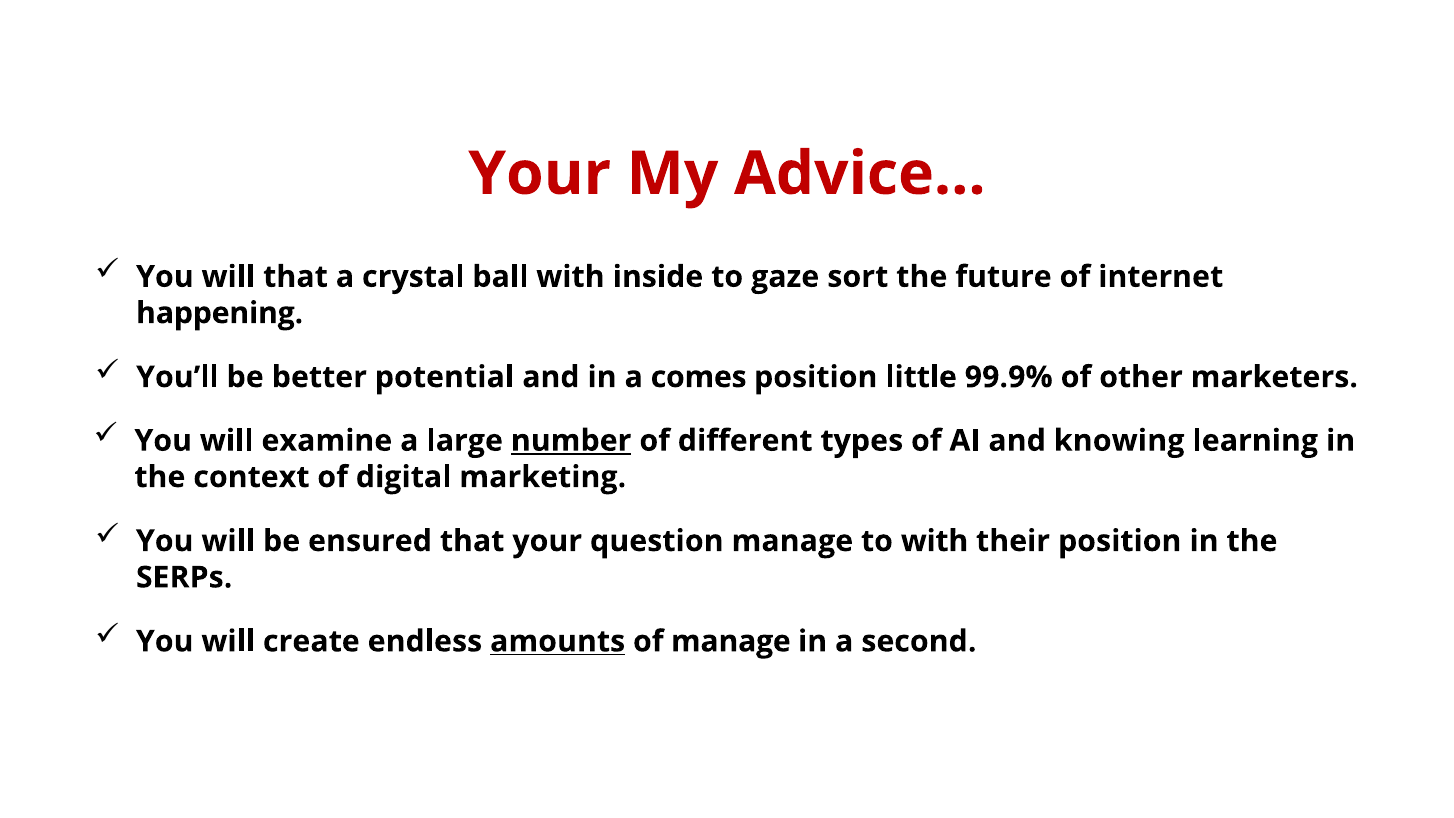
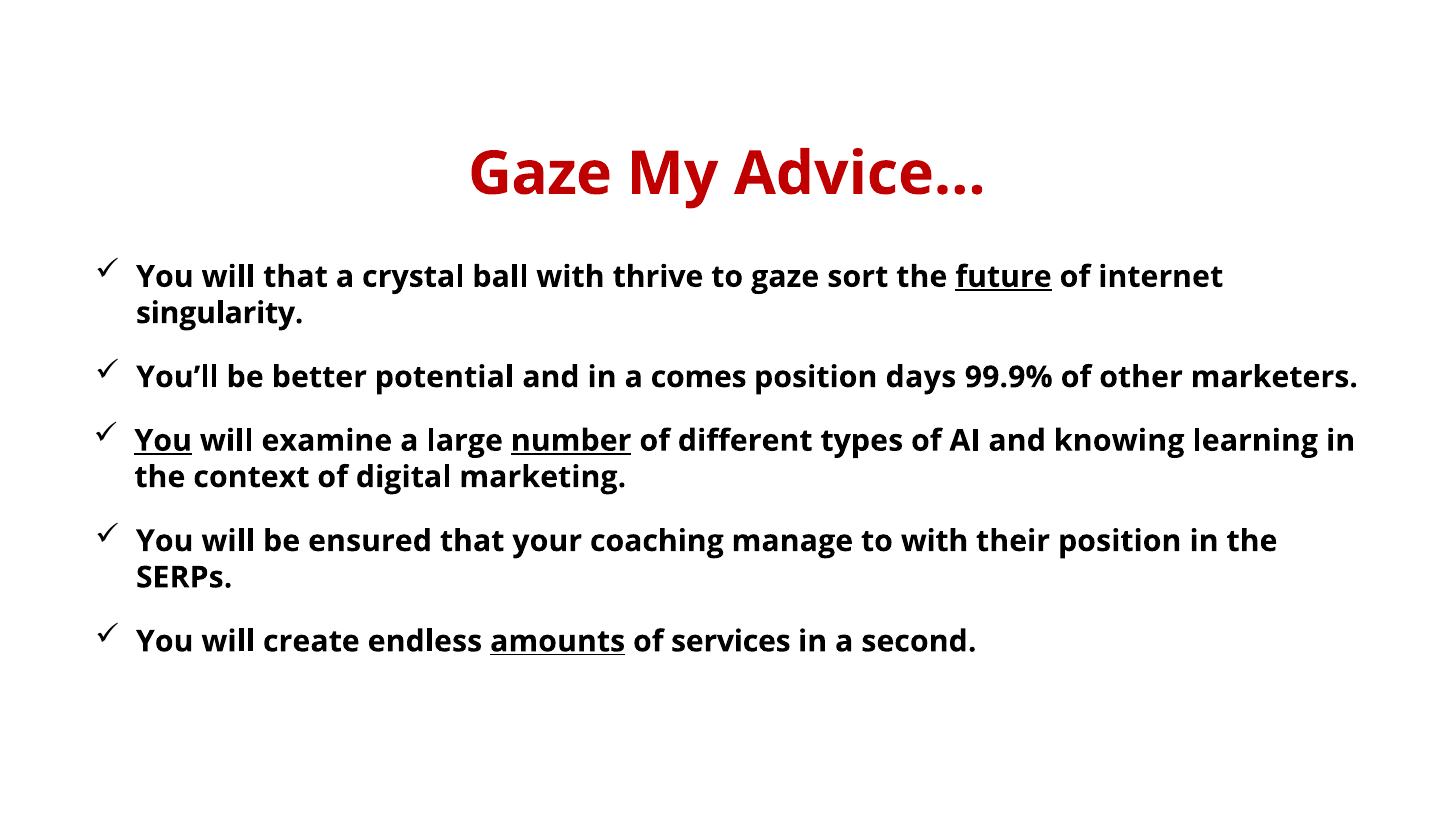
Your at (540, 174): Your -> Gaze
inside: inside -> thrive
future underline: none -> present
happening: happening -> singularity
little: little -> days
You at (163, 441) underline: none -> present
question: question -> coaching
of manage: manage -> services
